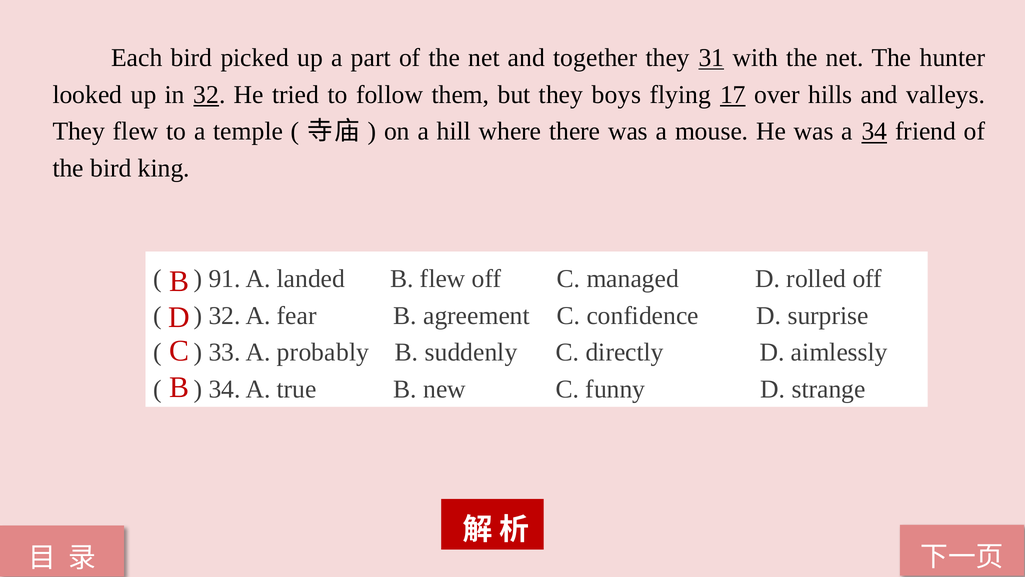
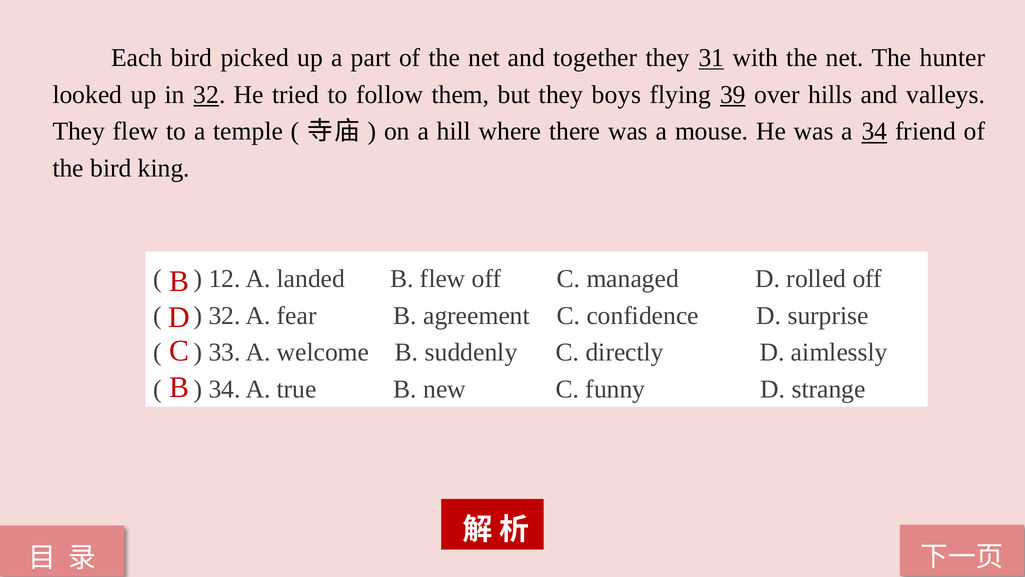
17: 17 -> 39
91: 91 -> 12
probably: probably -> welcome
